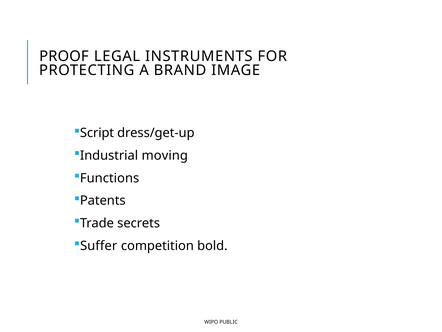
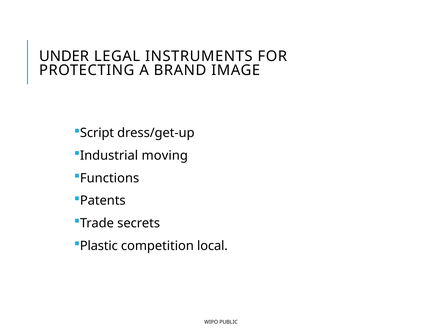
PROOF: PROOF -> UNDER
Suffer: Suffer -> Plastic
bold: bold -> local
